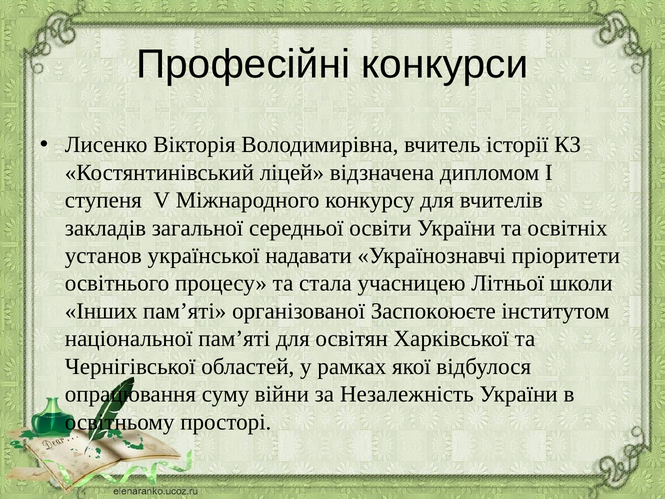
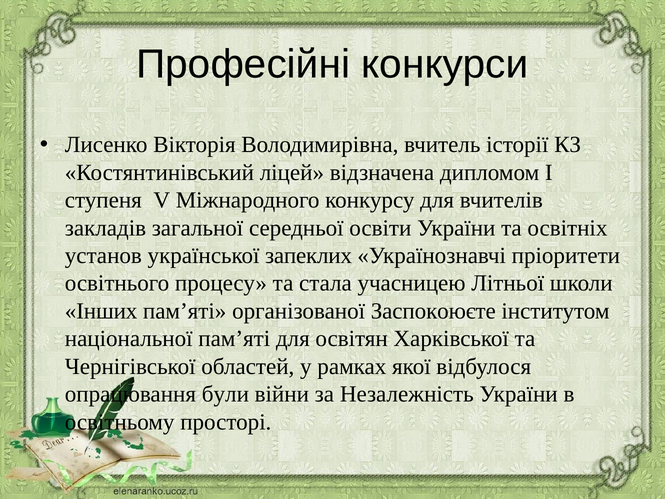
надавати: надавати -> запеклих
суму: суму -> були
